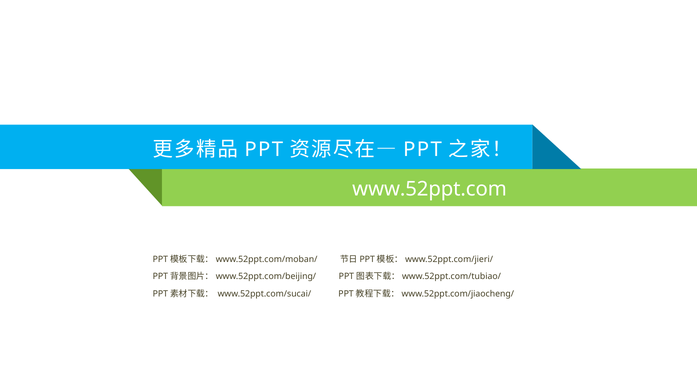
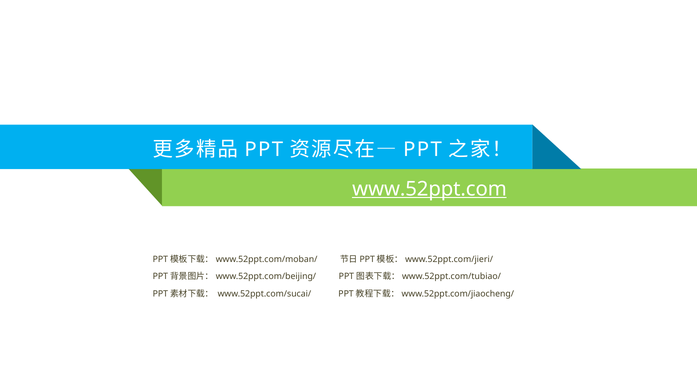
www.52ppt.com underline: none -> present
